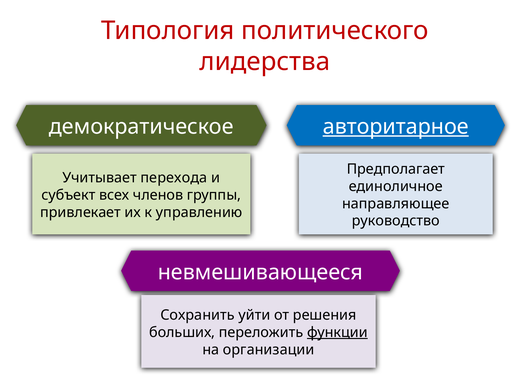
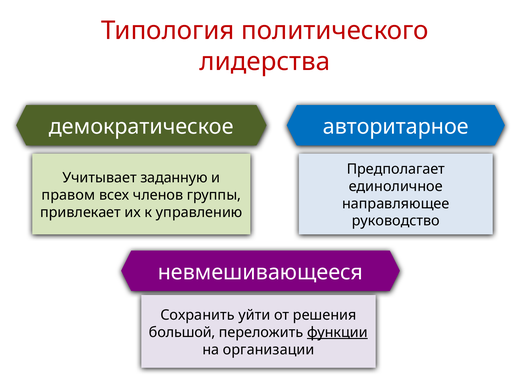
авторитарное underline: present -> none
перехода: перехода -> заданную
субъект: субъект -> правом
больших: больших -> большой
